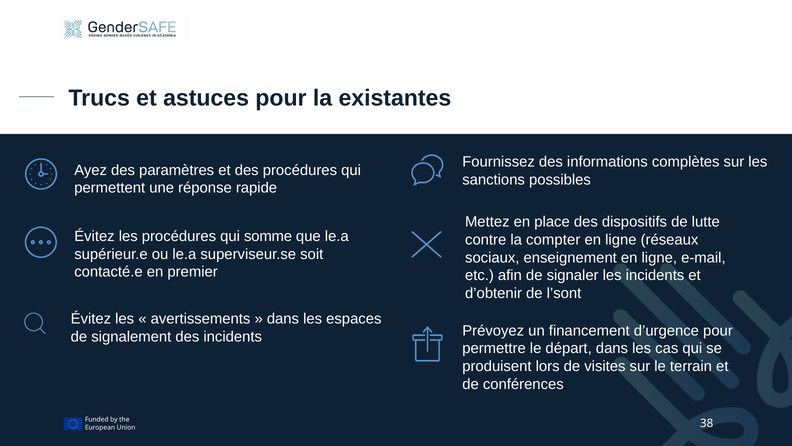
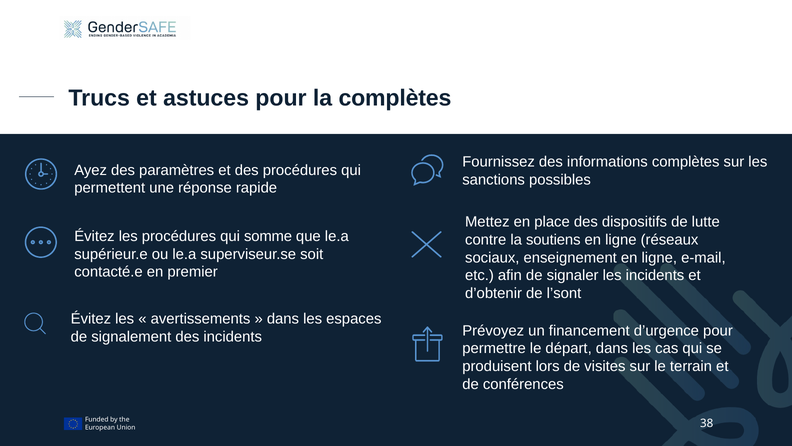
la existantes: existantes -> complètes
compter: compter -> soutiens
